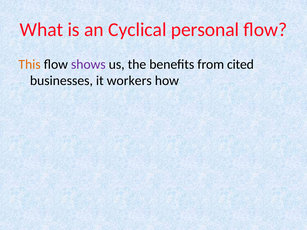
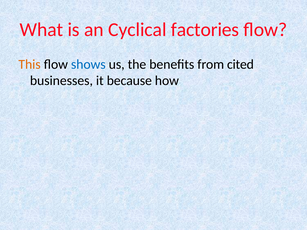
personal: personal -> factories
shows colour: purple -> blue
workers: workers -> because
